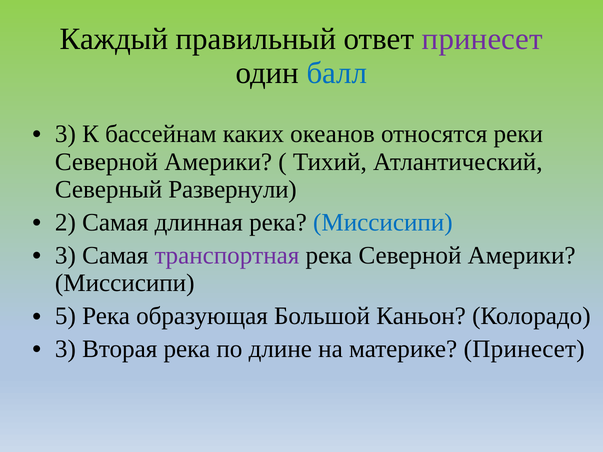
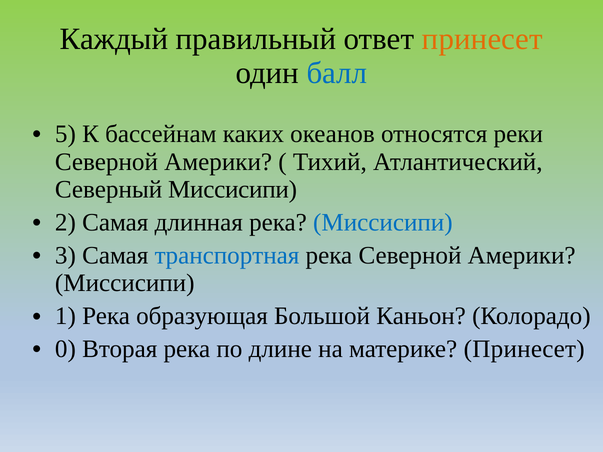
принесет at (482, 39) colour: purple -> orange
3 at (65, 134): 3 -> 5
Северный Развернули: Развернули -> Миссисипи
транспортная colour: purple -> blue
5: 5 -> 1
3 at (65, 349): 3 -> 0
